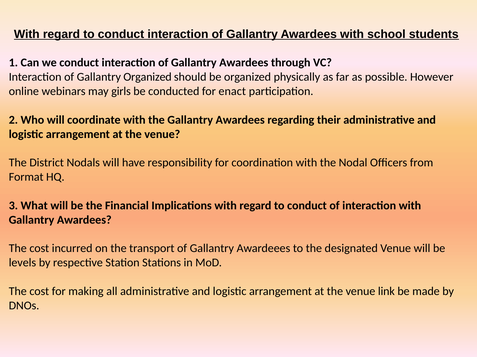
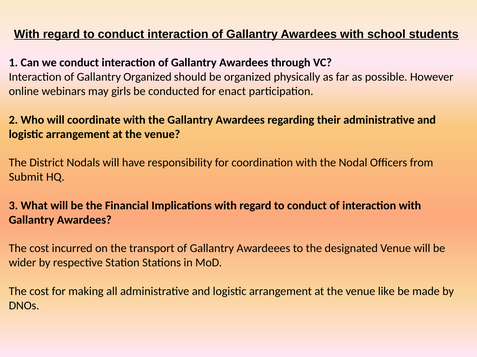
Format: Format -> Submit
levels: levels -> wider
link: link -> like
